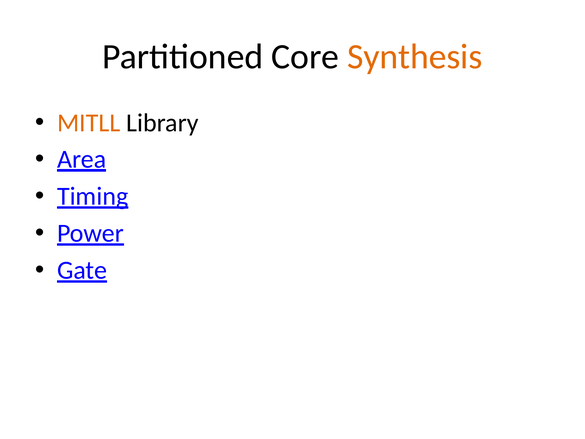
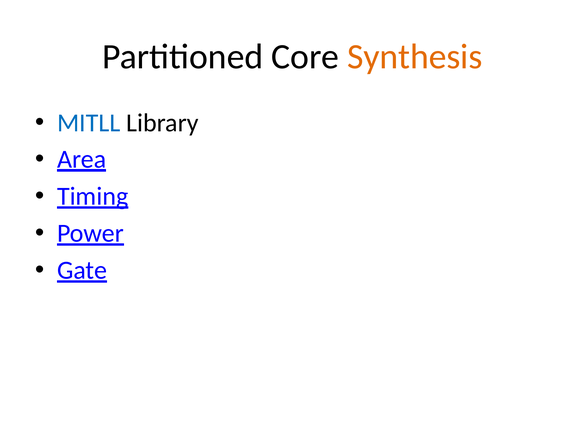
MITLL colour: orange -> blue
